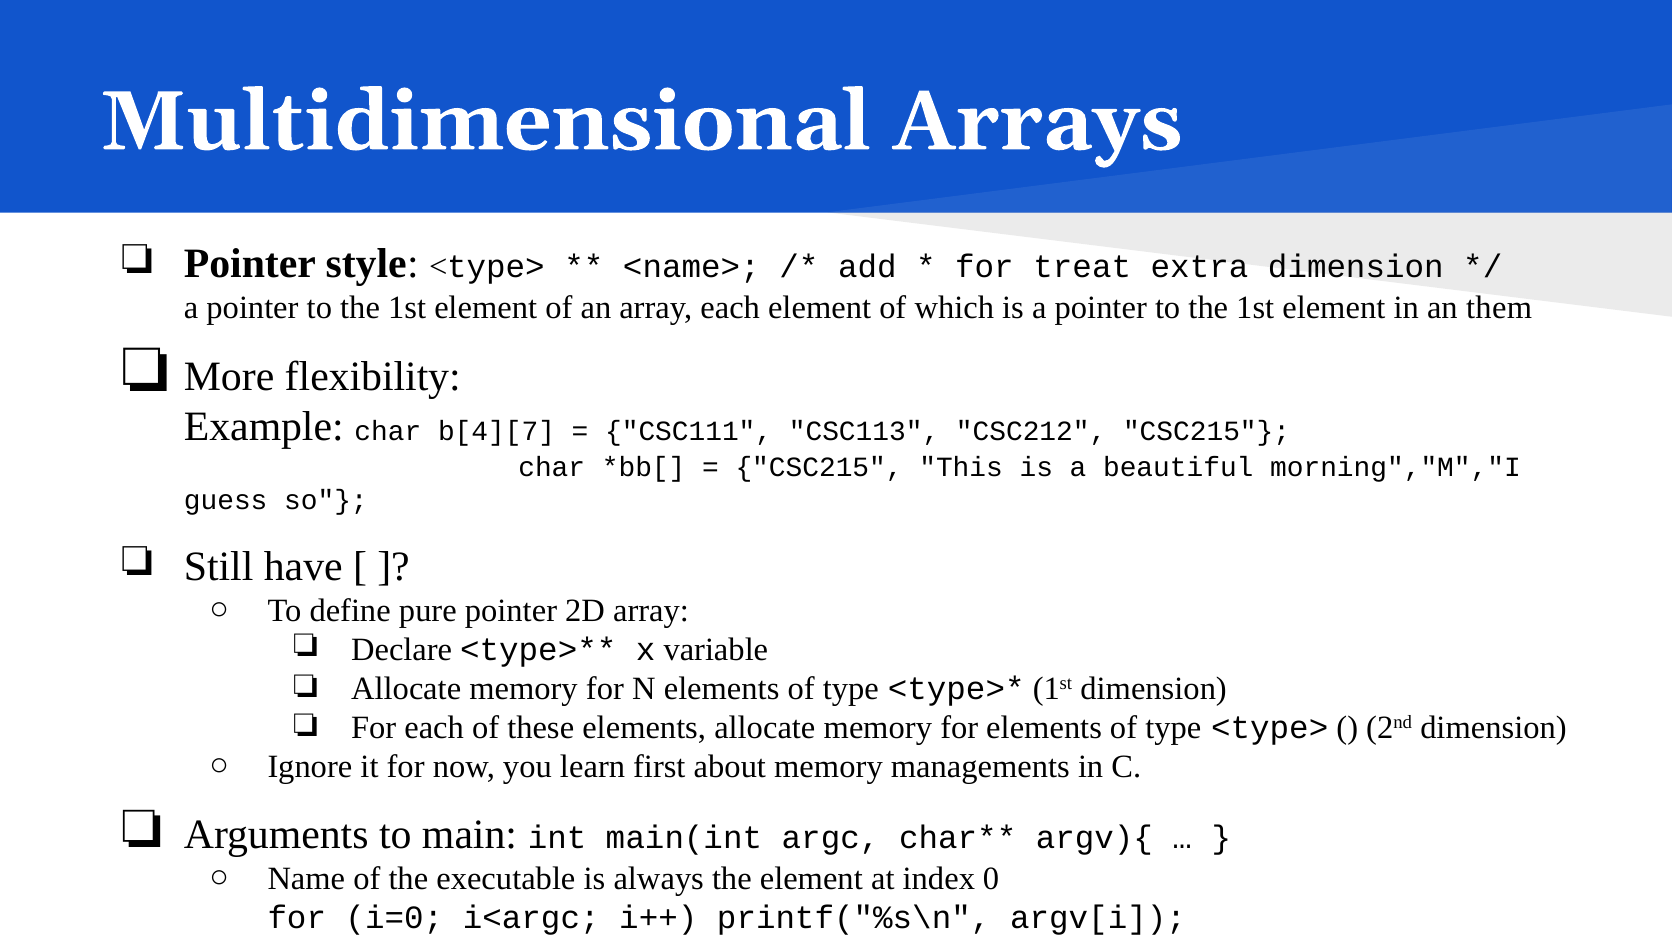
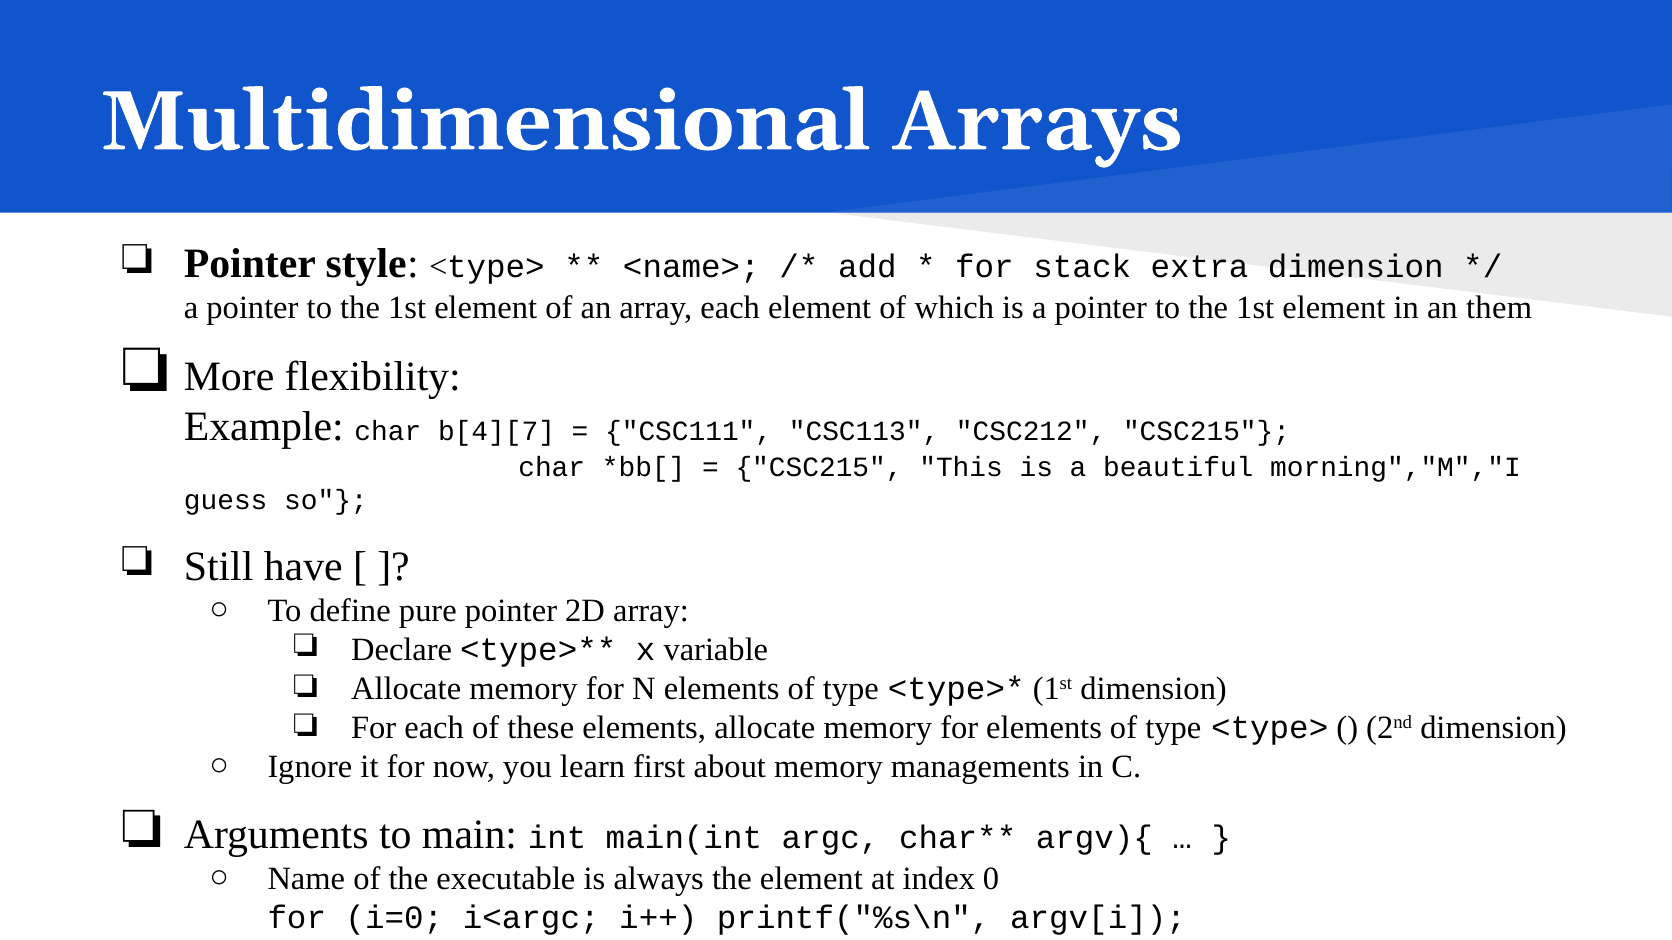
treat: treat -> stack
